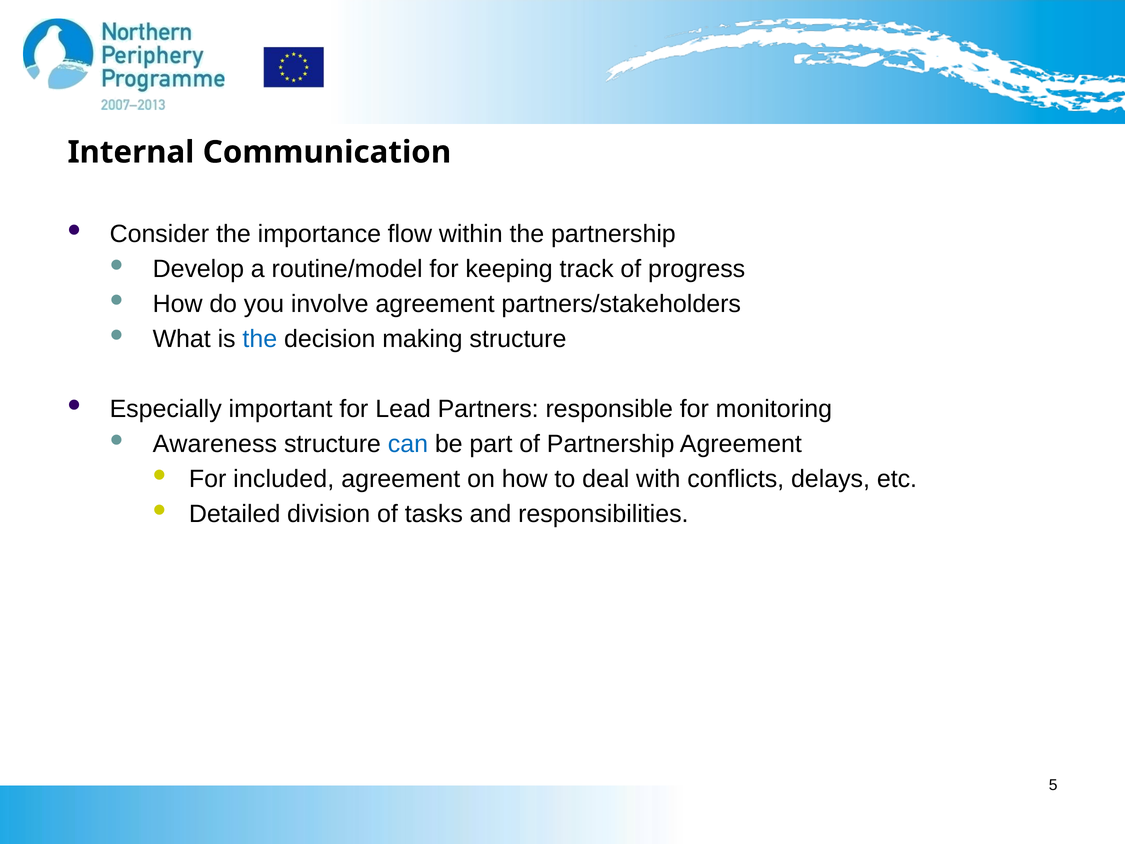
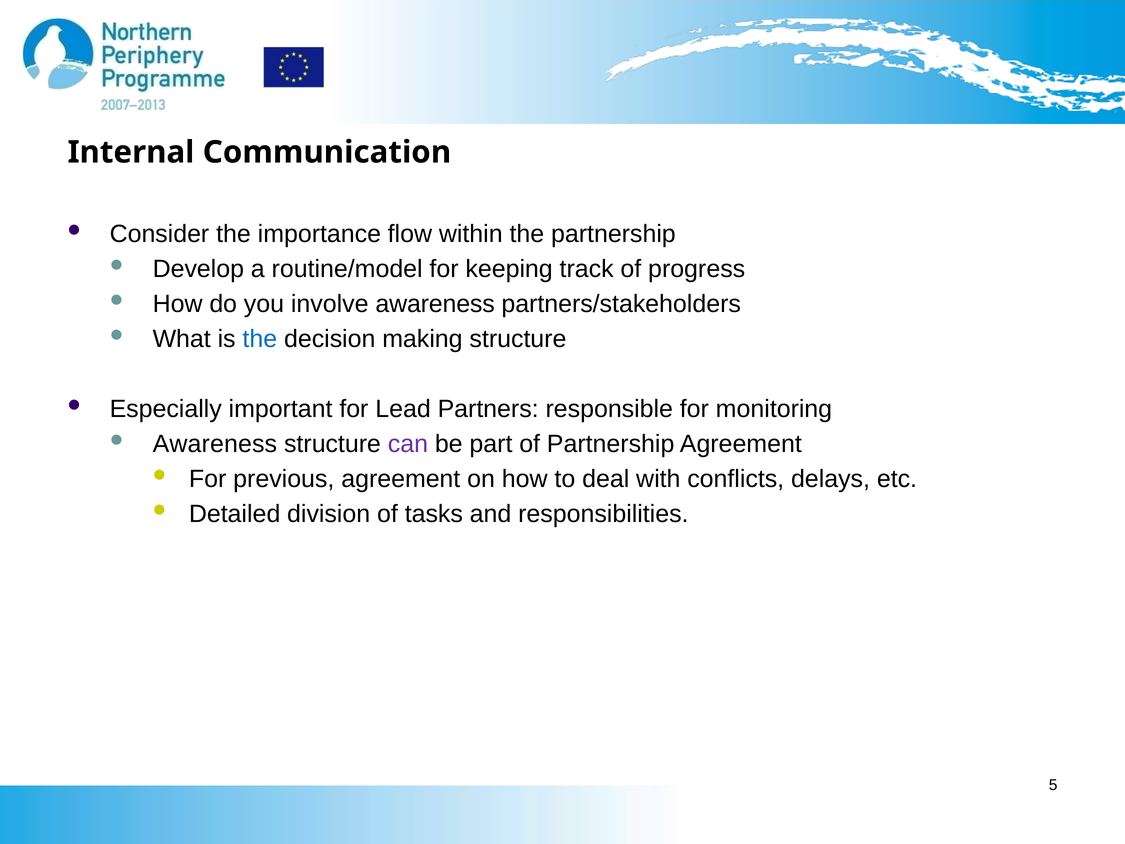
involve agreement: agreement -> awareness
can colour: blue -> purple
included: included -> previous
